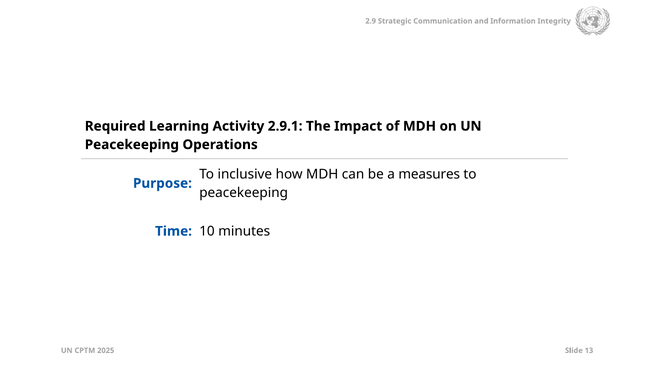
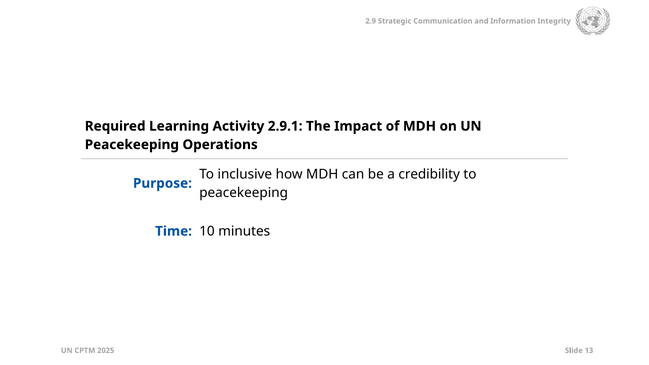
measures: measures -> credibility
